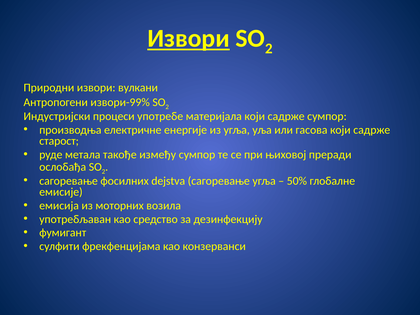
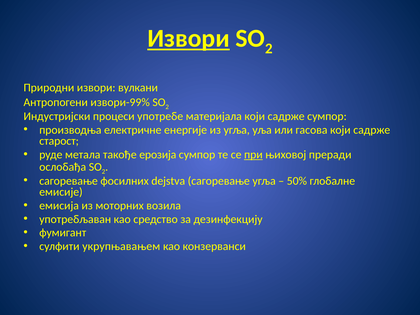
између: између -> ерозија
при underline: none -> present
фрекфенцијама: фрекфенцијама -> укрупњавањем
